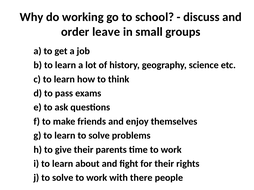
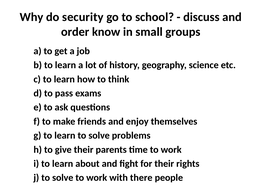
working: working -> security
leave: leave -> know
